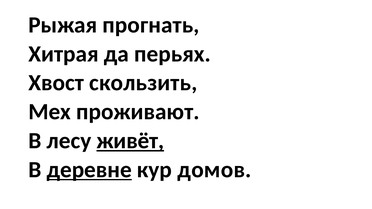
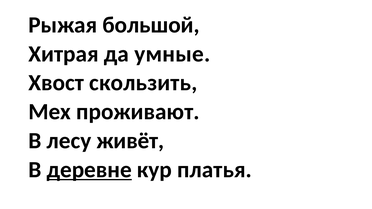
прогнать: прогнать -> большой
перьях: перьях -> умные
живёт underline: present -> none
домов: домов -> платья
